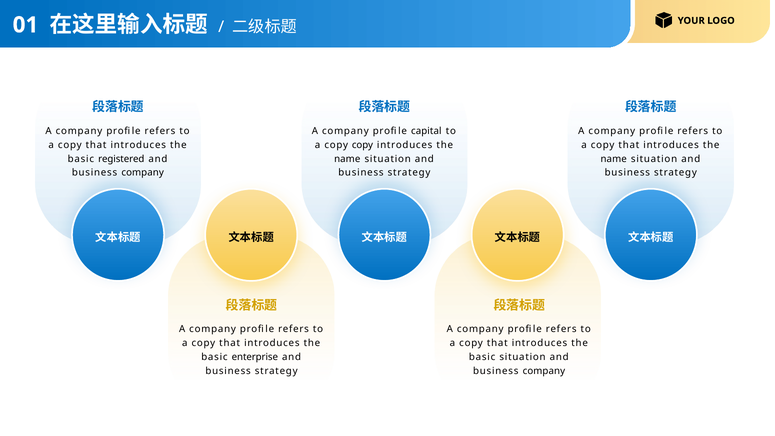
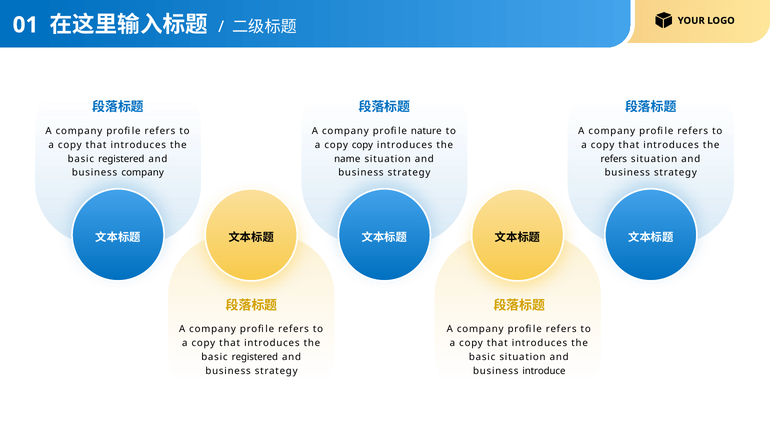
capital: capital -> nature
name at (614, 159): name -> refers
enterprise at (255, 357): enterprise -> registered
company at (544, 371): company -> introduce
